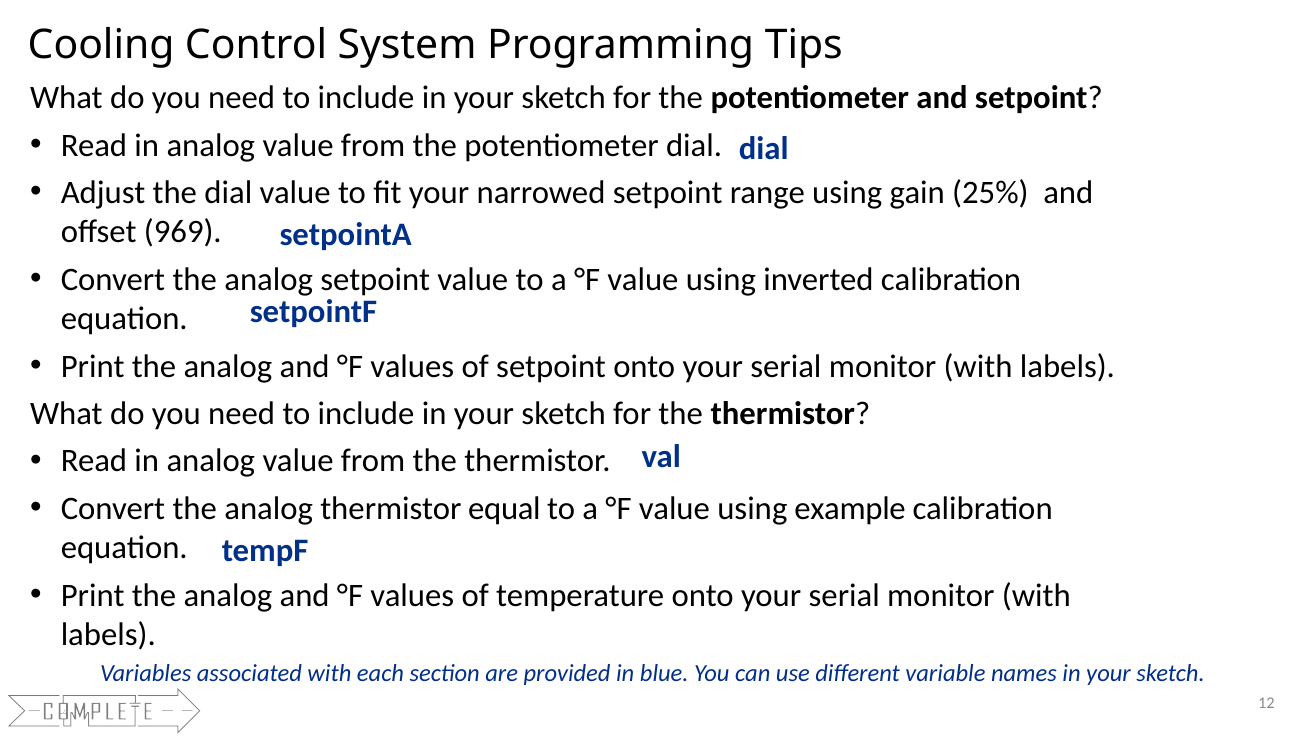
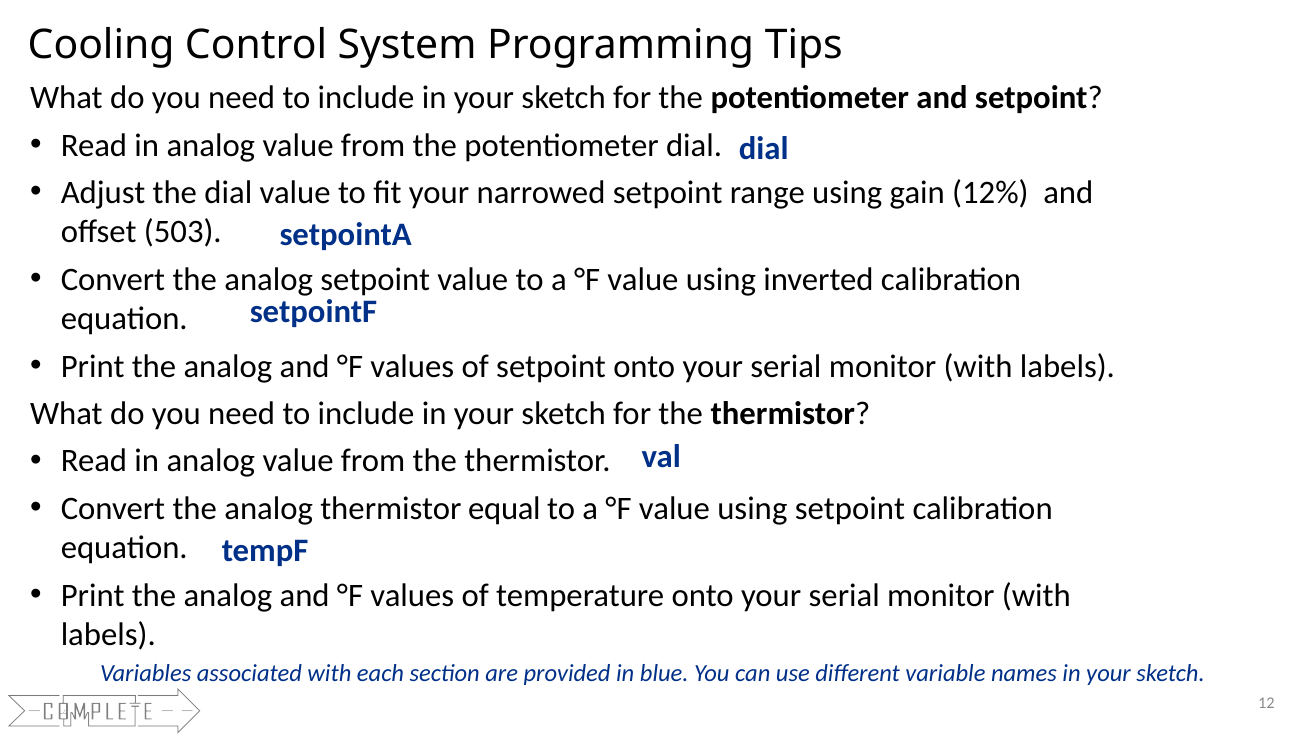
25%: 25% -> 12%
969: 969 -> 503
using example: example -> setpoint
